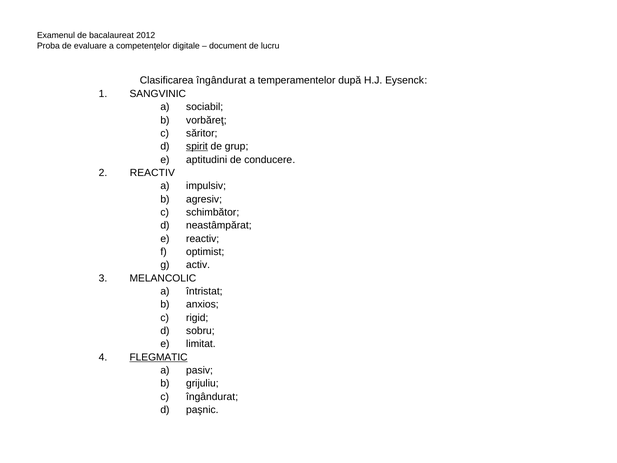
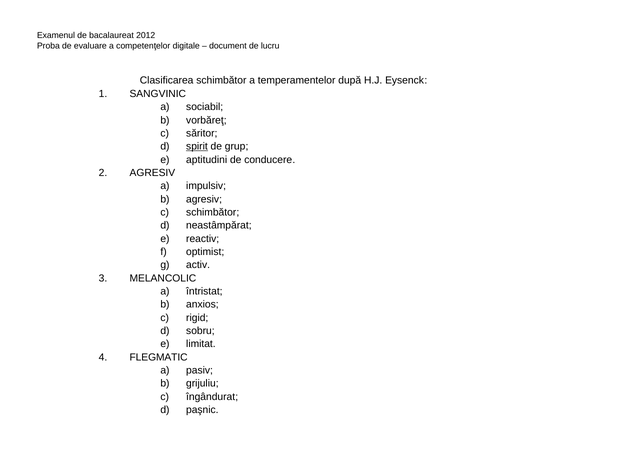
Clasificarea îngândurat: îngândurat -> schimbător
REACTIV at (152, 173): REACTIV -> AGRESIV
FLEGMATIC underline: present -> none
